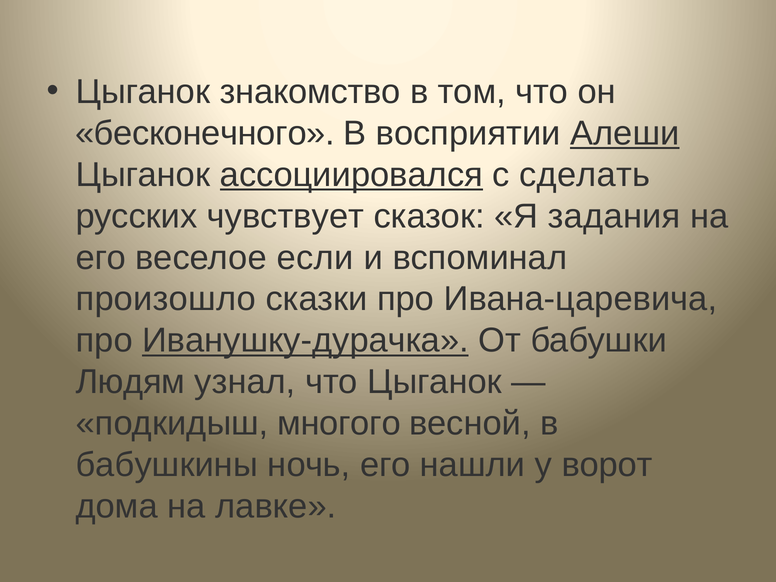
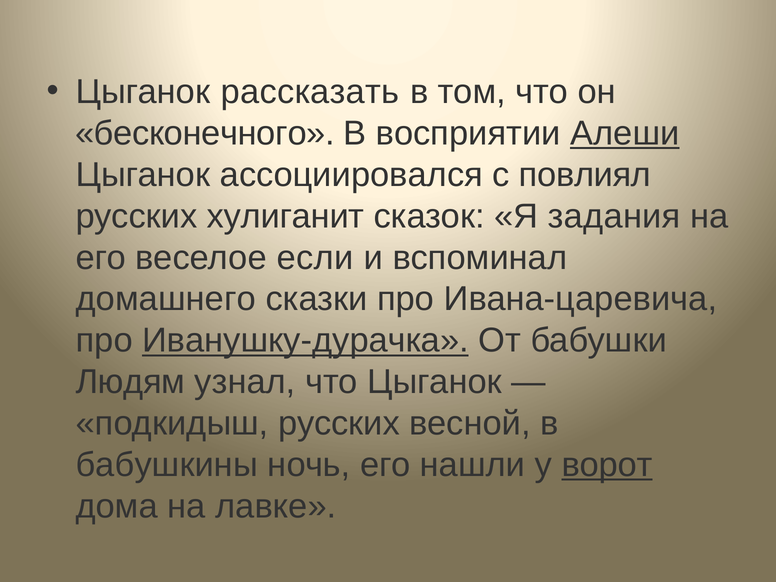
знакомство: знакомство -> рассказать
ассоциировался underline: present -> none
сделать: сделать -> повлиял
чувствует: чувствует -> хулиганит
произошло: произошло -> домашнего
подкидыш многого: многого -> русских
ворот underline: none -> present
